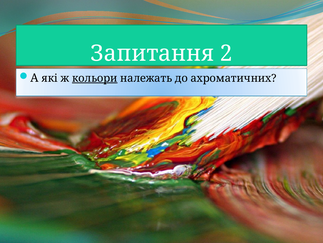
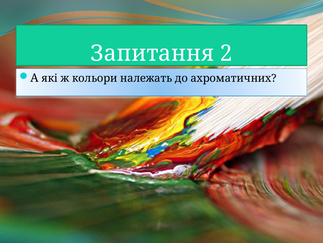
кольори underline: present -> none
